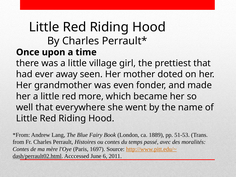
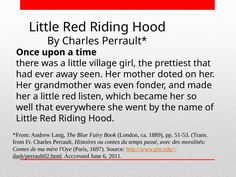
more: more -> listen
